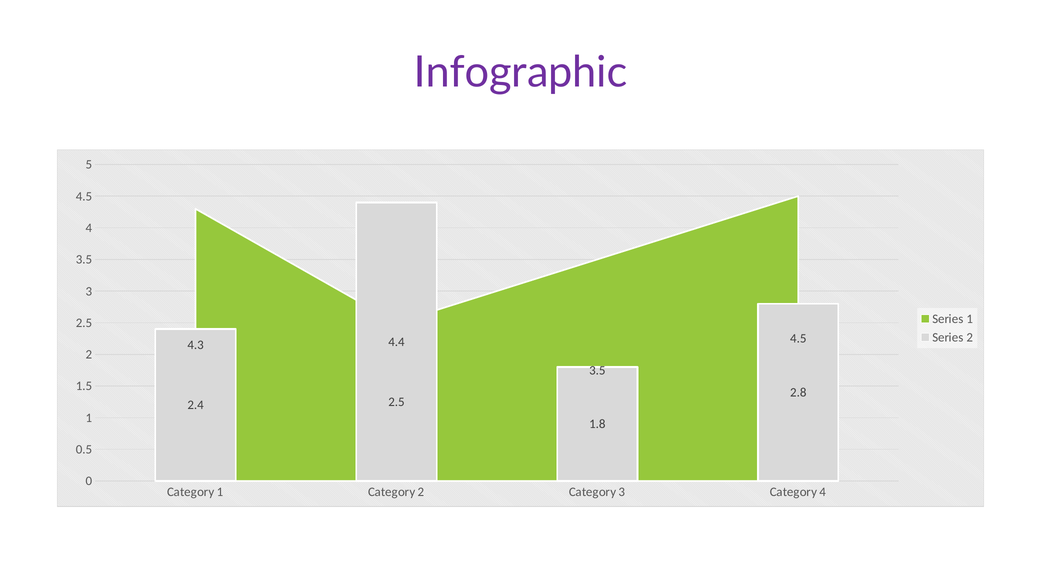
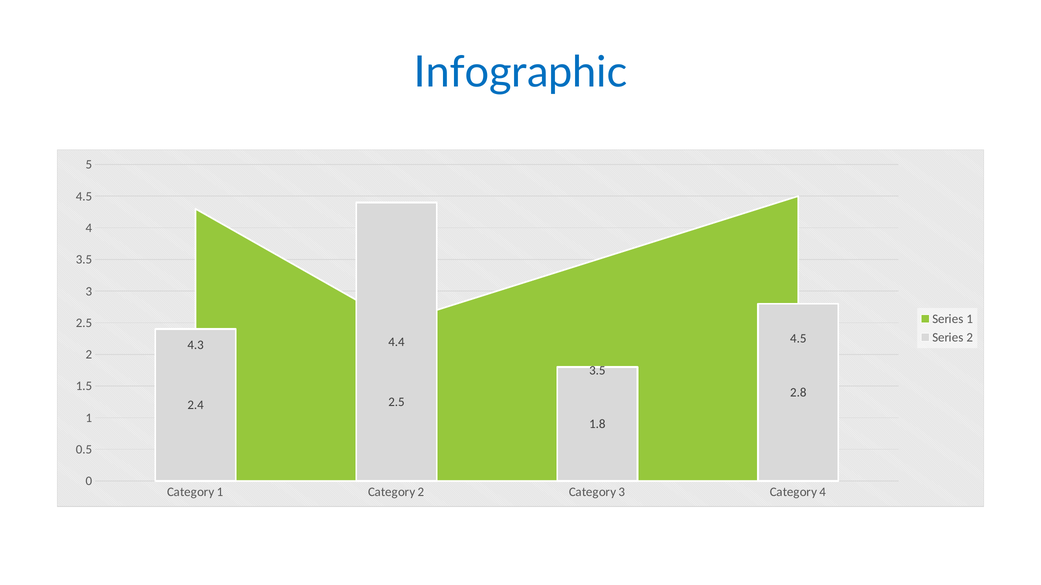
Infographic colour: purple -> blue
